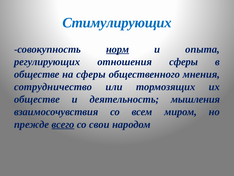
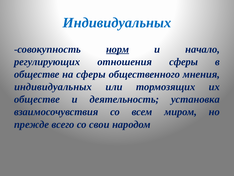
Стимулирующих at (117, 23): Стимулирующих -> Индивидуальных
опыта: опыта -> начало
сотрудничество at (53, 87): сотрудничество -> индивидуальных
мышления: мышления -> установка
всего underline: present -> none
